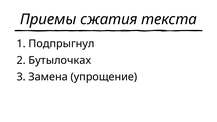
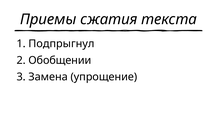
Бутылочках: Бутылочках -> Обобщении
